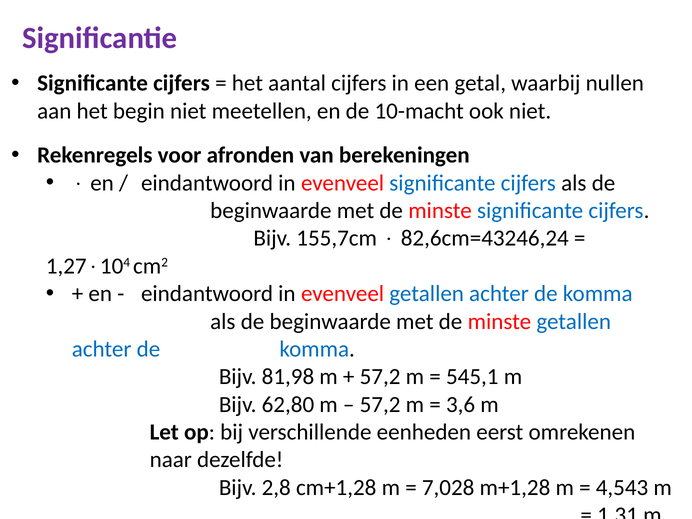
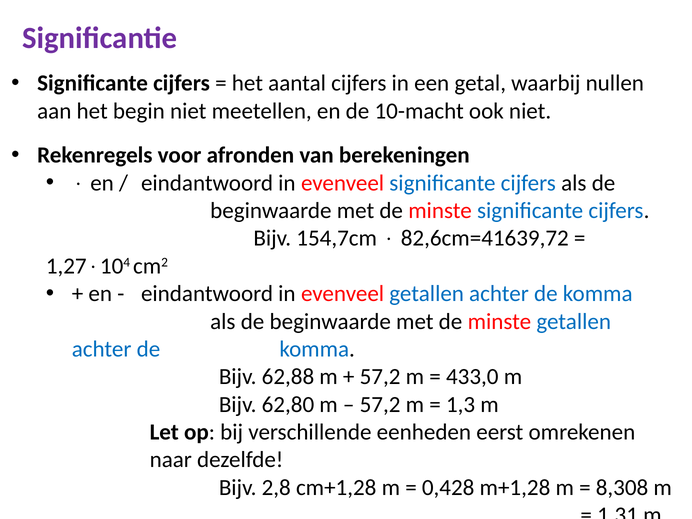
155,7cm: 155,7cm -> 154,7cm
82,6cm=43246,24: 82,6cm=43246,24 -> 82,6cm=41639,72
81,98: 81,98 -> 62,88
545,1: 545,1 -> 433,0
3,6: 3,6 -> 1,3
7,028: 7,028 -> 0,428
4,543: 4,543 -> 8,308
